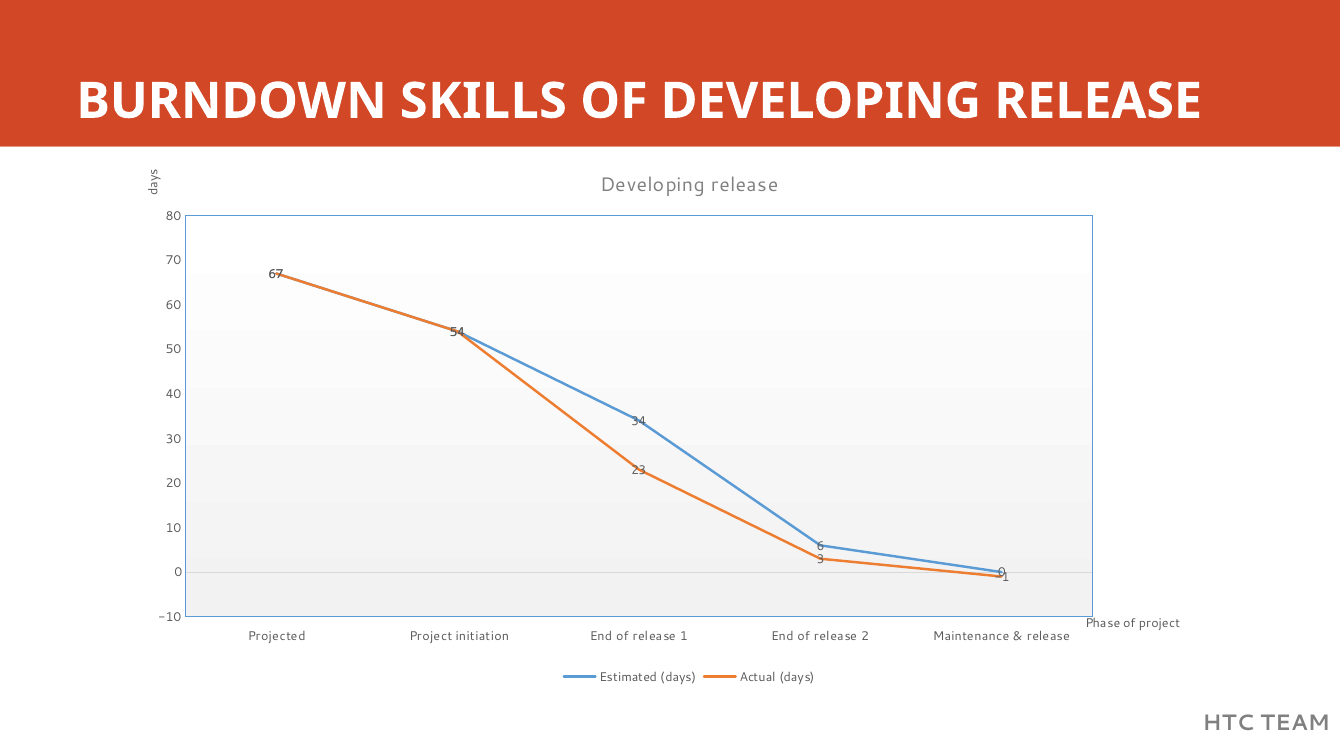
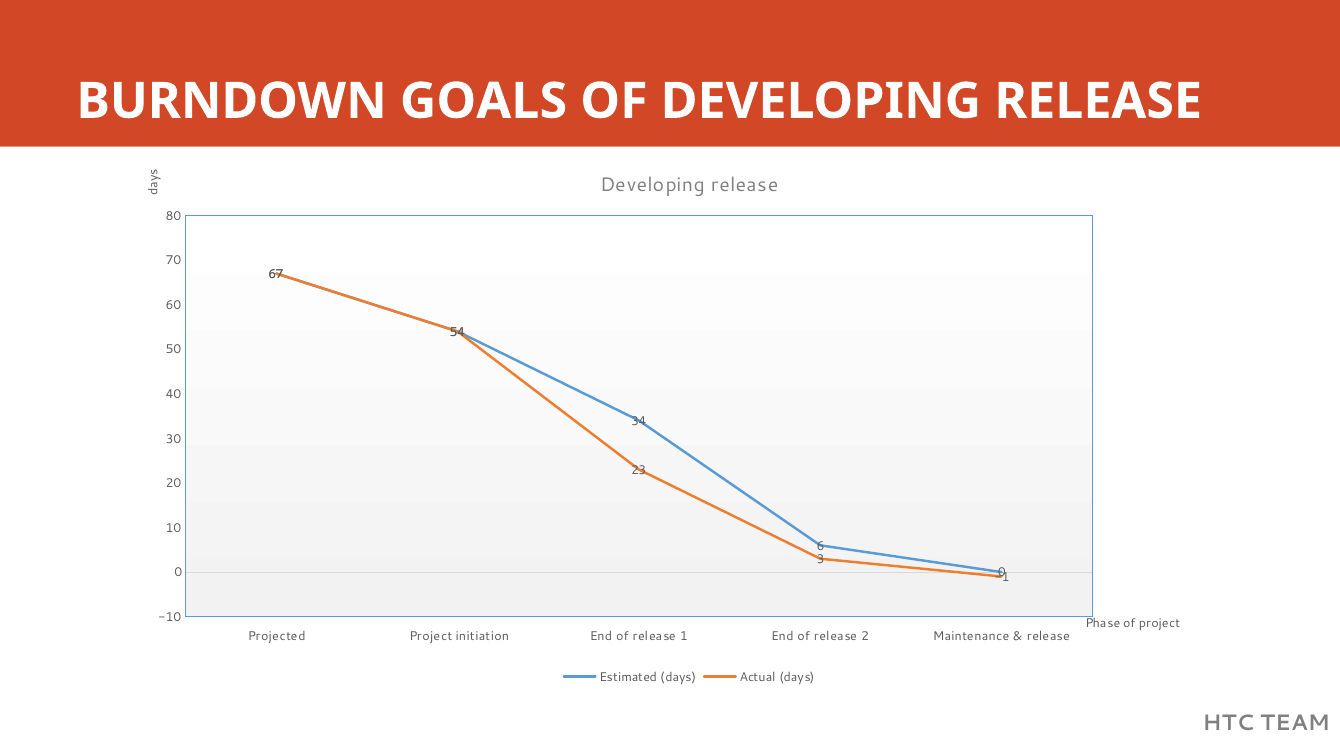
SKILLS: SKILLS -> GOALS
